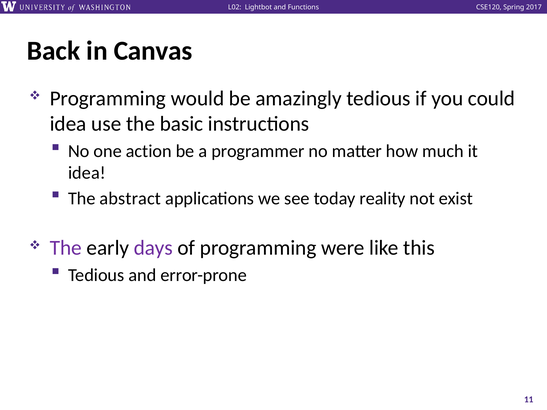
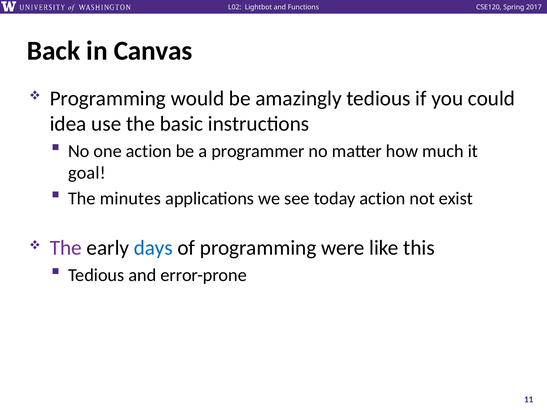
idea at (87, 173): idea -> goal
abstract: abstract -> minutes
today reality: reality -> action
days colour: purple -> blue
